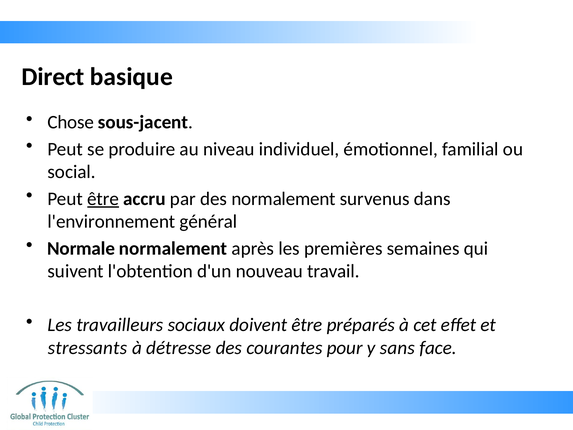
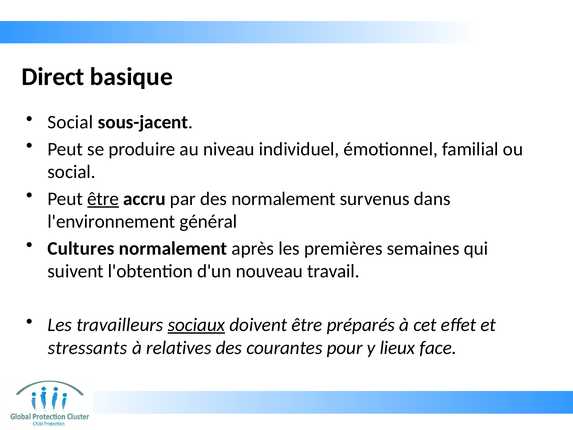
Chose at (71, 122): Chose -> Social
Normale: Normale -> Cultures
sociaux underline: none -> present
détresse: détresse -> relatives
sans: sans -> lieux
